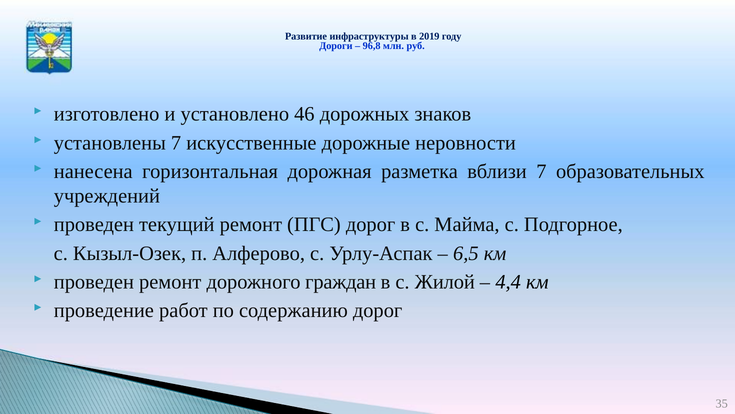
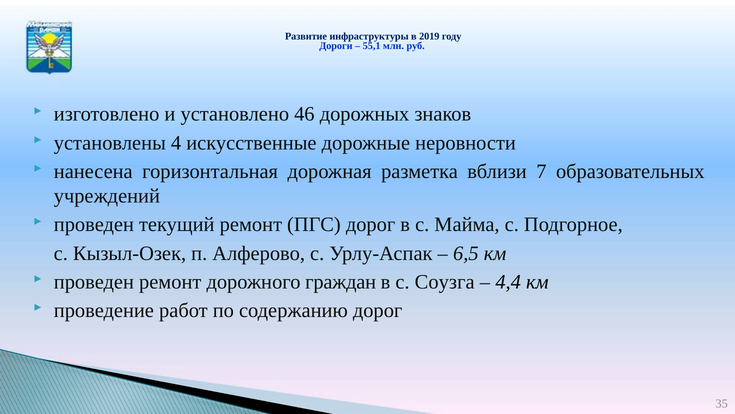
96,8: 96,8 -> 55,1
установлены 7: 7 -> 4
Жилой: Жилой -> Соузга
